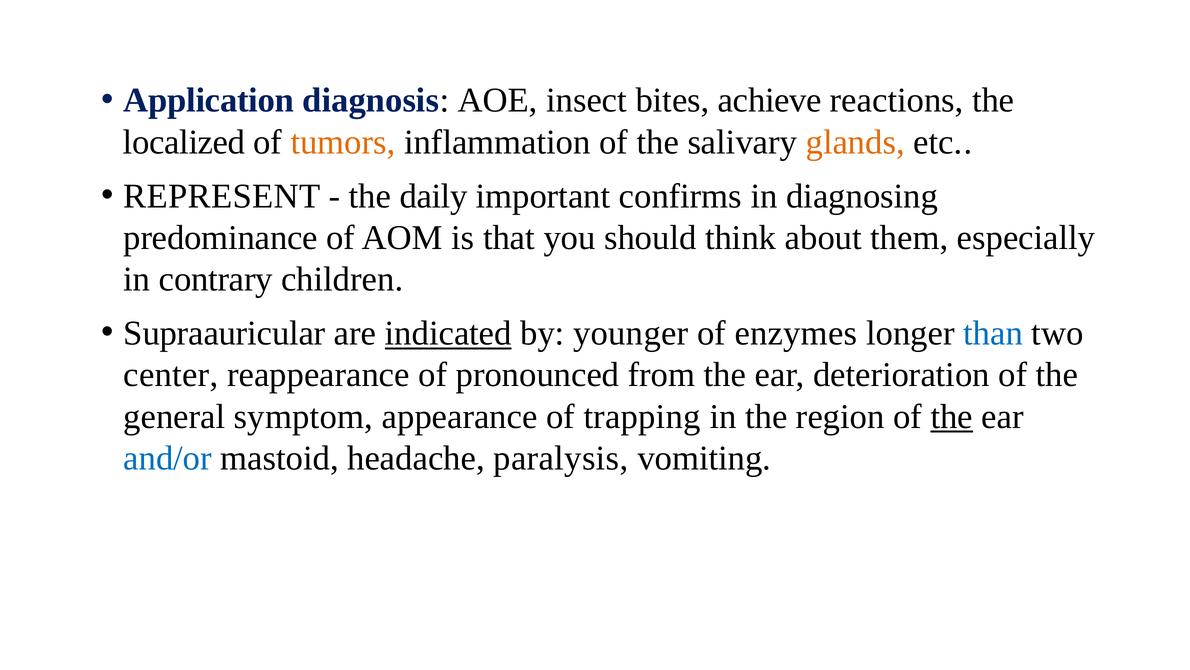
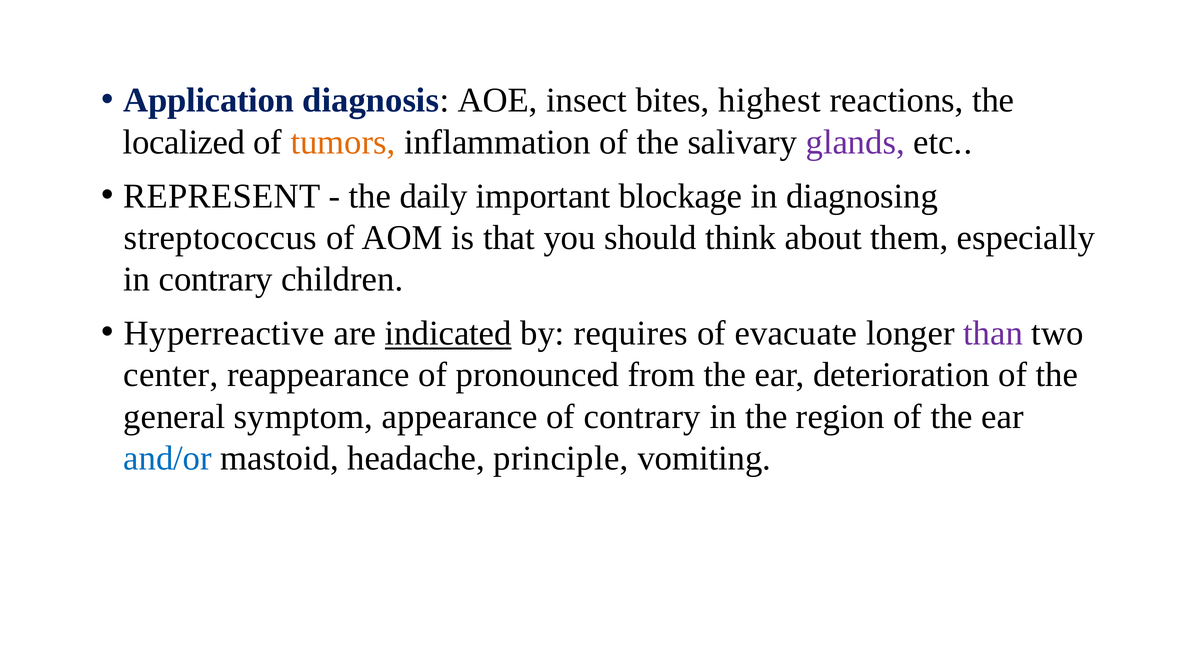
achieve: achieve -> highest
glands colour: orange -> purple
confirms: confirms -> blockage
predominance: predominance -> streptococcus
Supraauricular: Supraauricular -> Hyperreactive
younger: younger -> requires
enzymes: enzymes -> evacuate
than colour: blue -> purple
of trapping: trapping -> contrary
the at (952, 416) underline: present -> none
paralysis: paralysis -> principle
